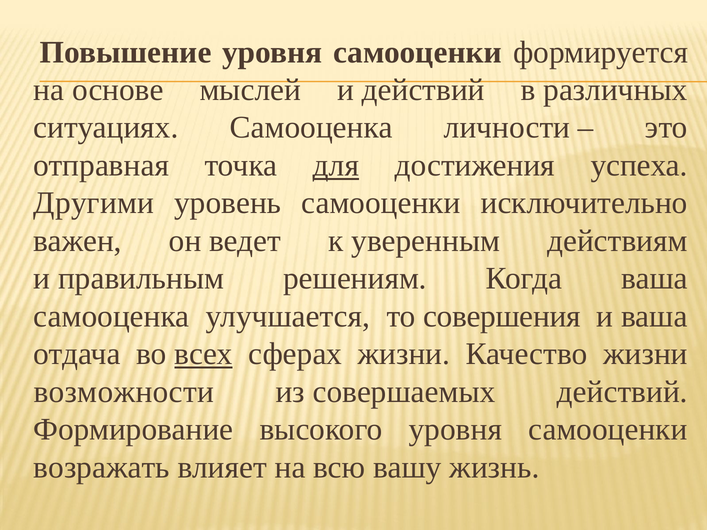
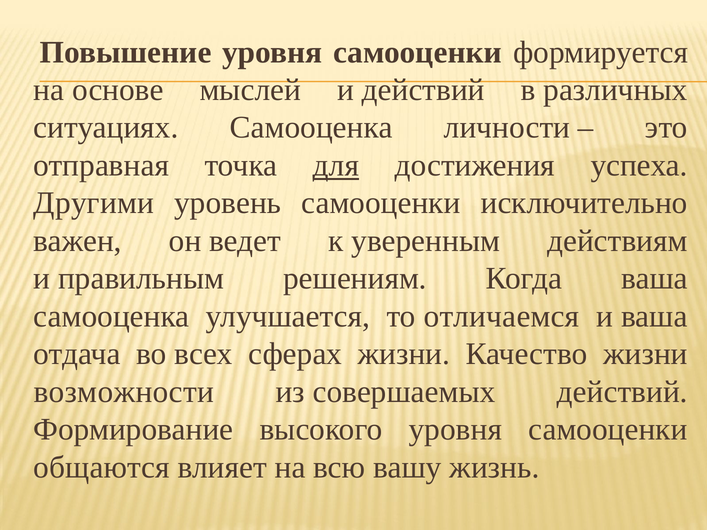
совершения: совершения -> отличаемся
всех underline: present -> none
возражать: возражать -> общаются
